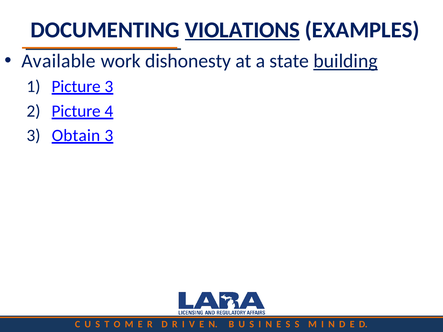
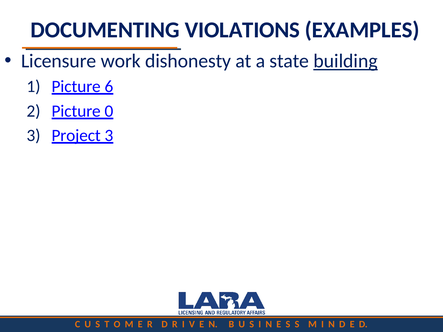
VIOLATIONS underline: present -> none
Available: Available -> Licensure
Picture 3: 3 -> 6
4: 4 -> 0
Obtain: Obtain -> Project
